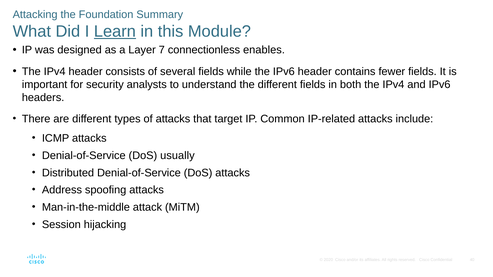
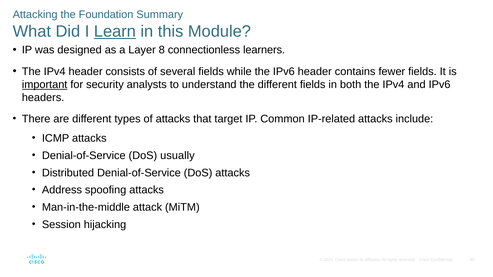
7: 7 -> 8
enables: enables -> learners
important underline: none -> present
